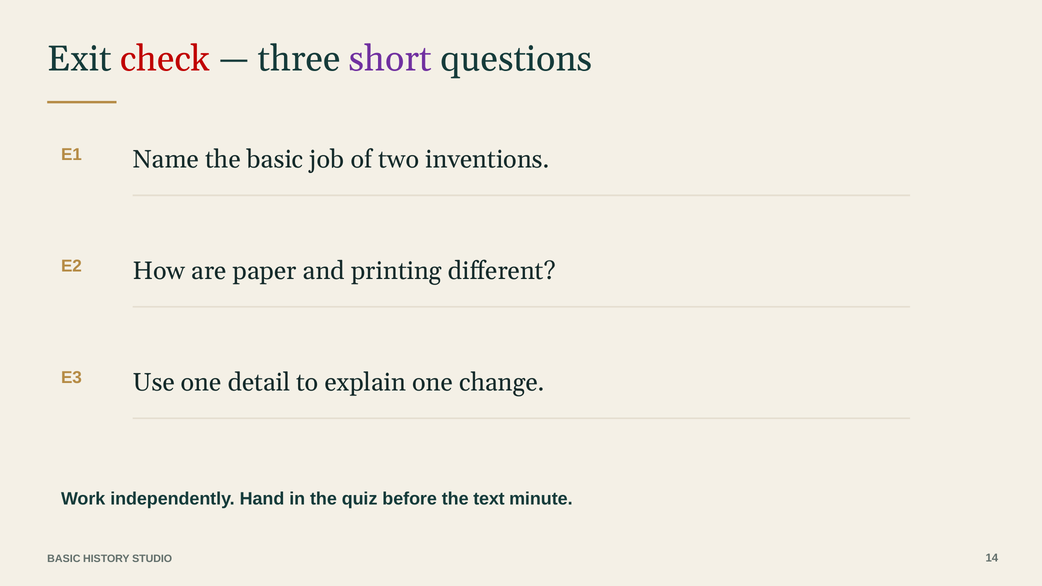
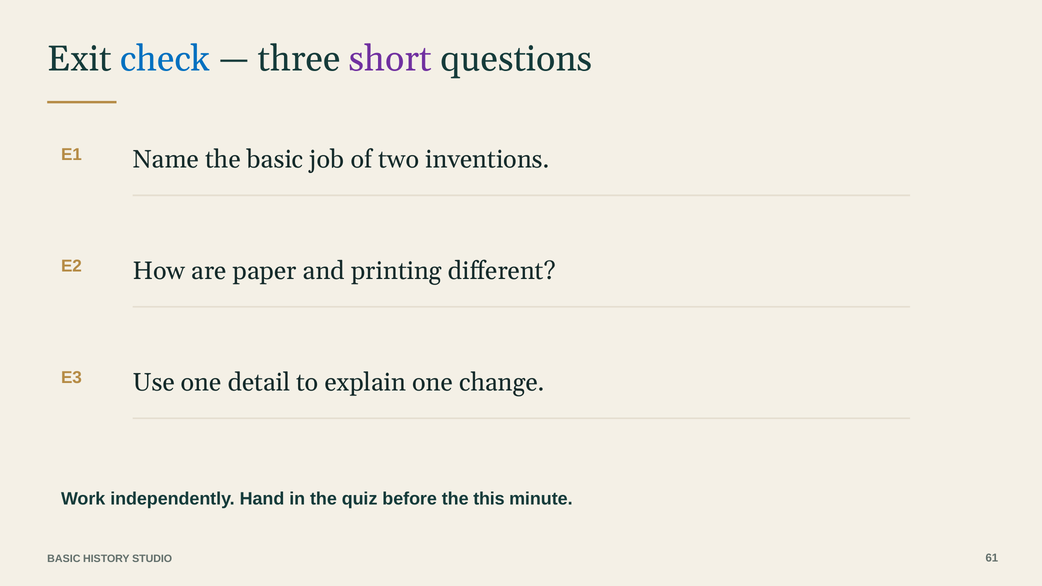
check colour: red -> blue
text: text -> this
14: 14 -> 61
